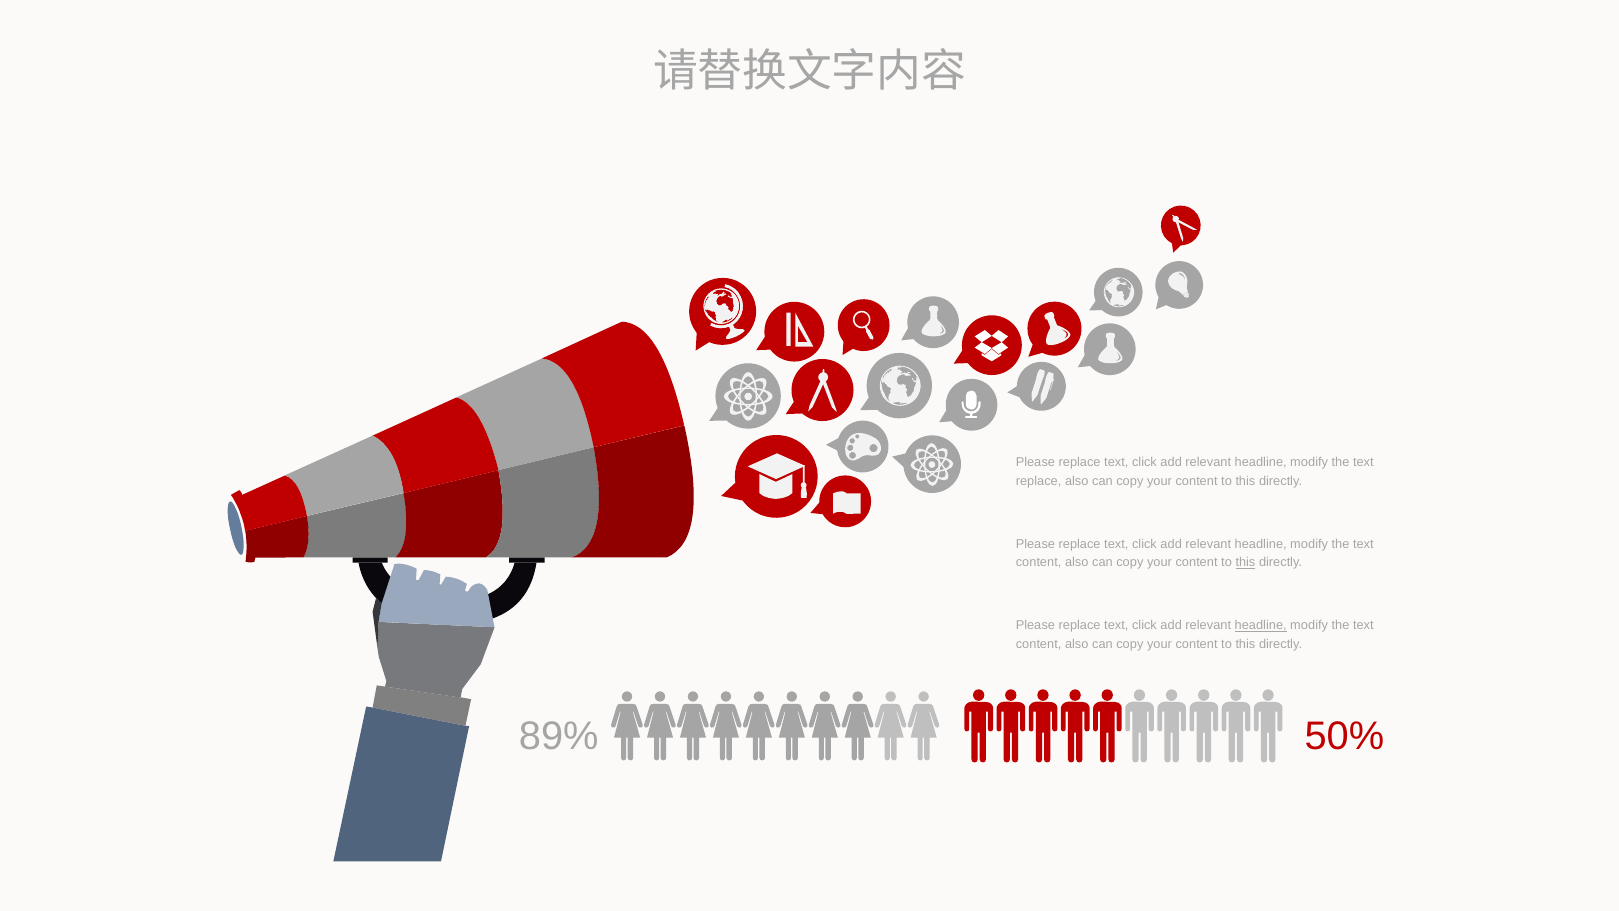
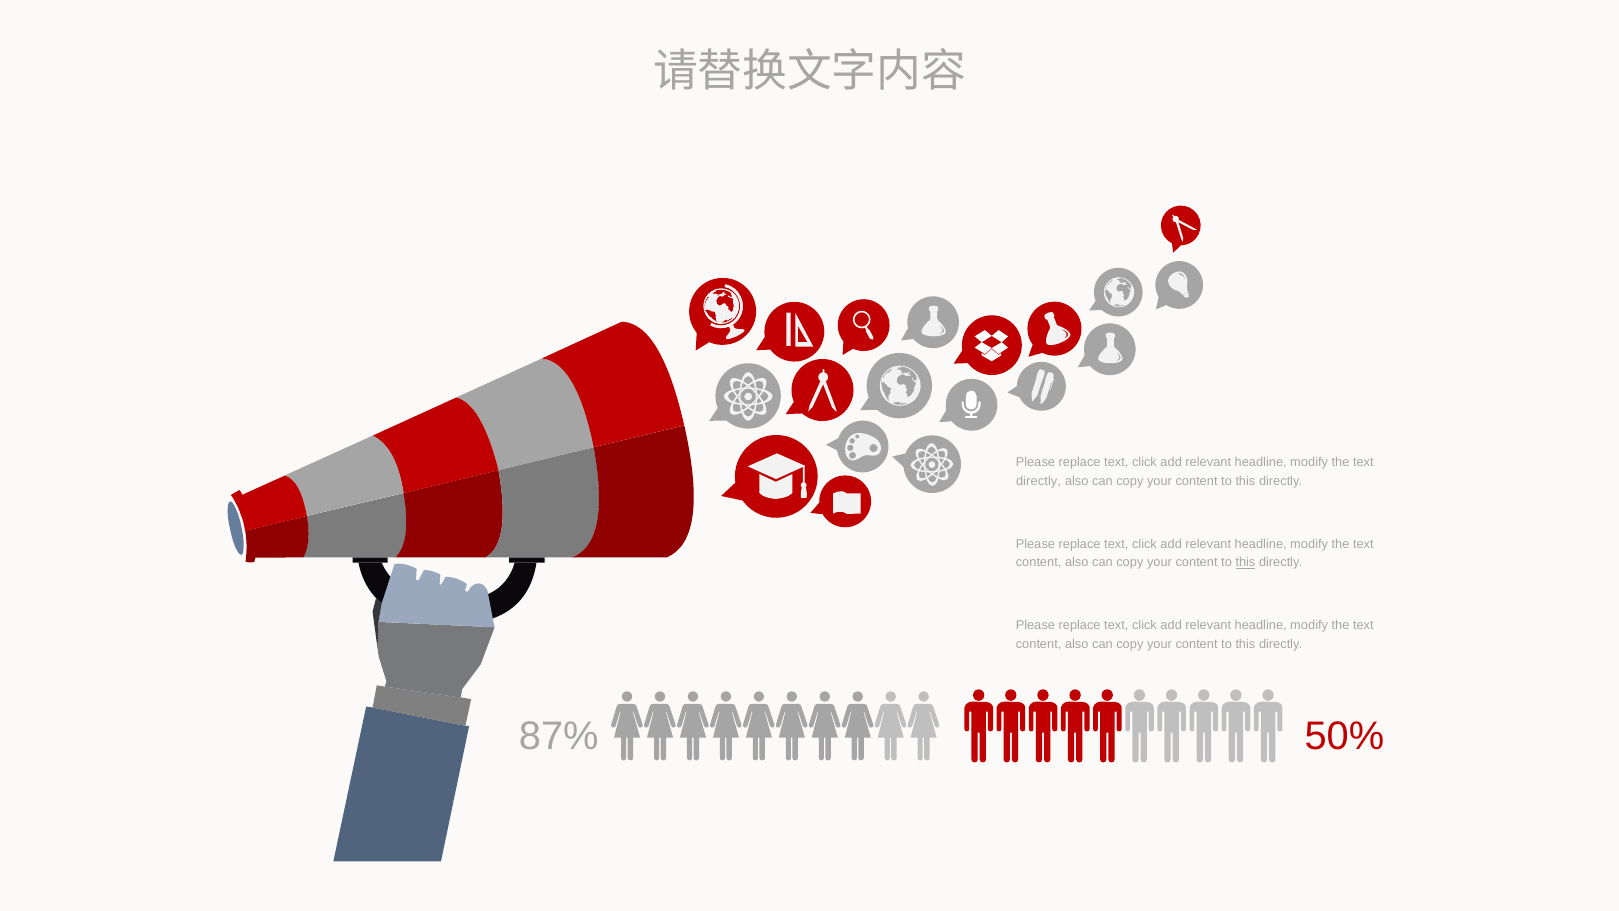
replace at (1039, 481): replace -> directly
headline at (1261, 625) underline: present -> none
89%: 89% -> 87%
